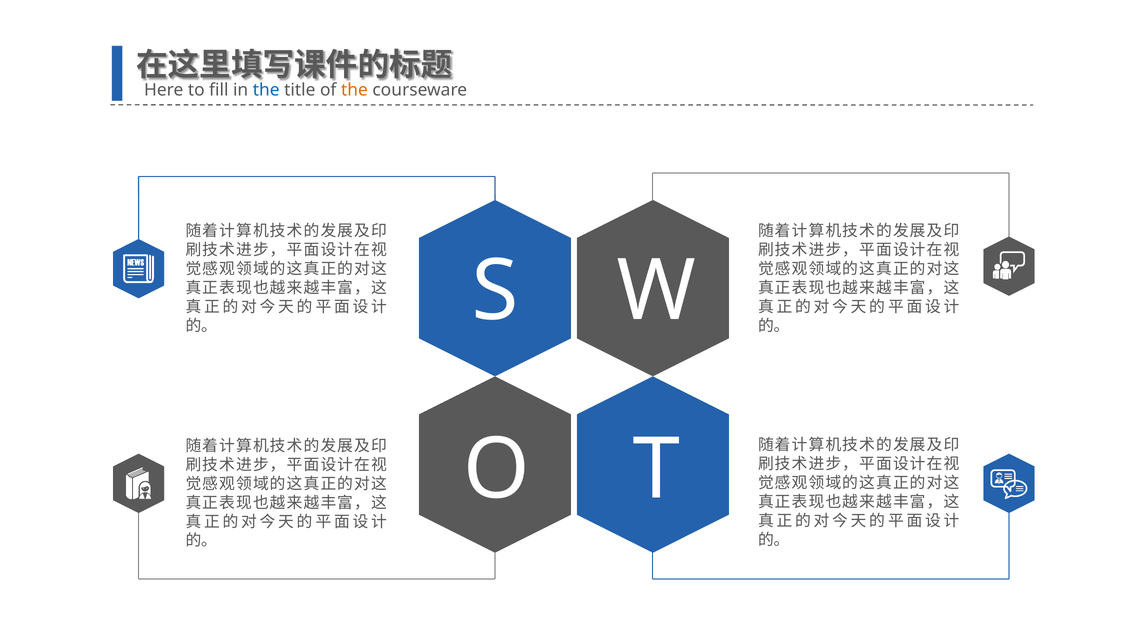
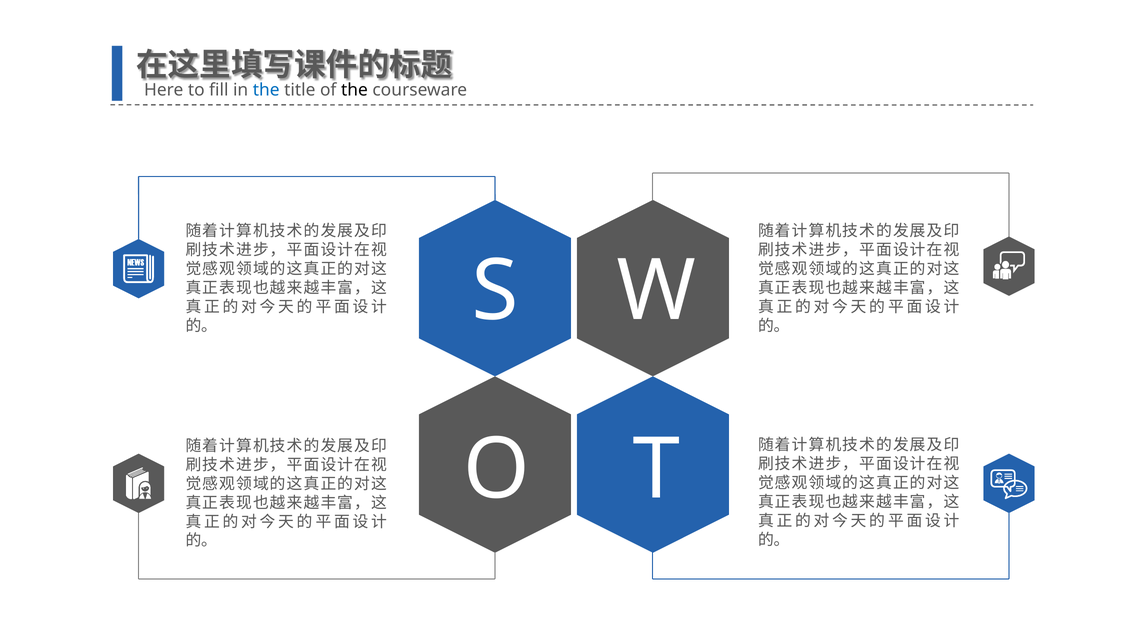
the at (354, 90) colour: orange -> black
